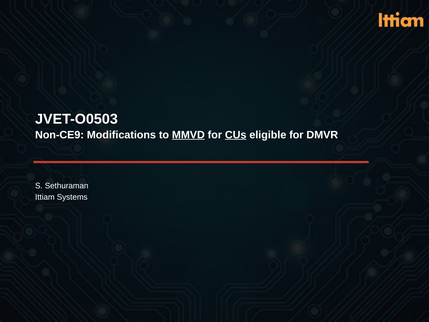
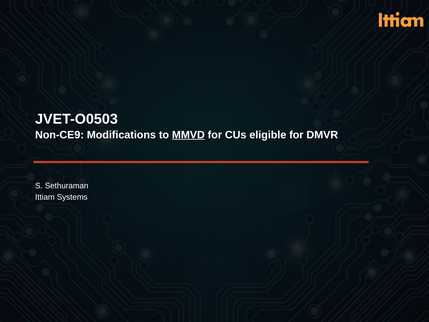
CUs underline: present -> none
